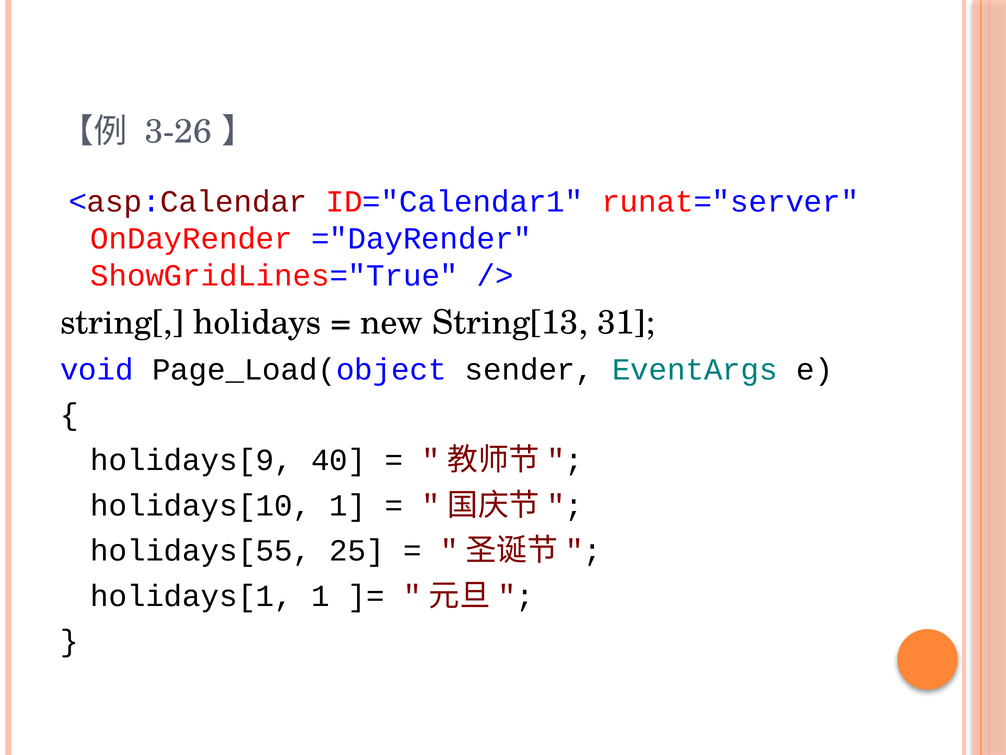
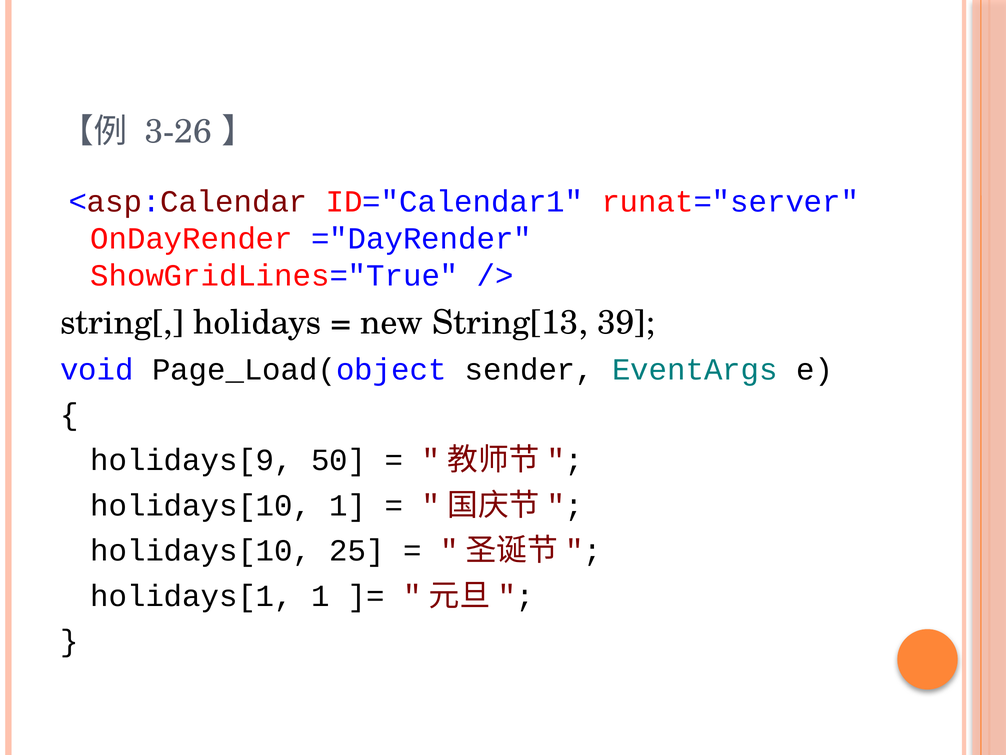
31: 31 -> 39
40: 40 -> 50
holidays[55 at (201, 550): holidays[55 -> holidays[10
